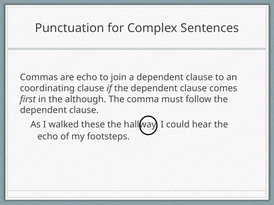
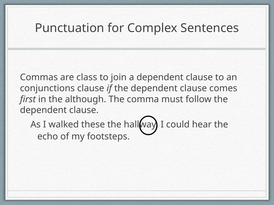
are echo: echo -> class
coordinating: coordinating -> conjunctions
